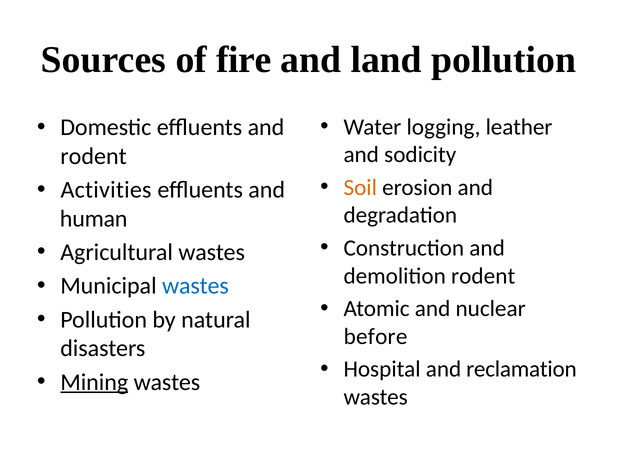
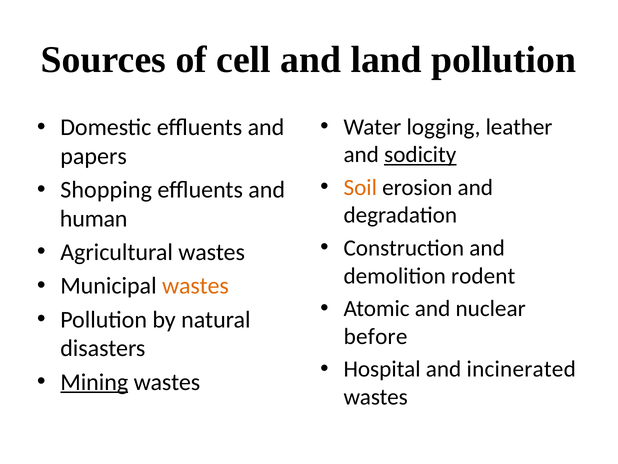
fire: fire -> cell
sodicity underline: none -> present
rodent at (94, 156): rodent -> papers
Activities: Activities -> Shopping
wastes at (195, 286) colour: blue -> orange
reclamation: reclamation -> incinerated
